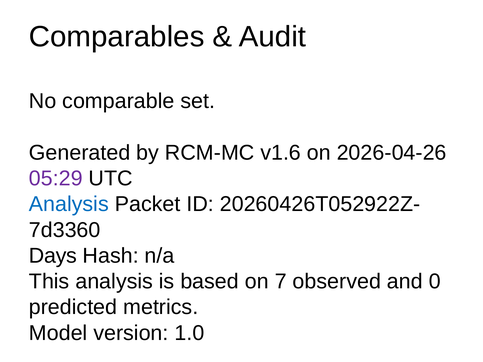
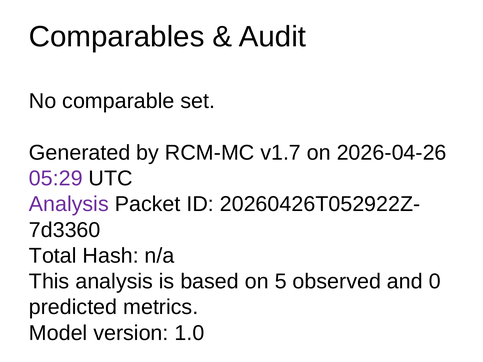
v1.6: v1.6 -> v1.7
Analysis at (69, 204) colour: blue -> purple
Days: Days -> Total
7: 7 -> 5
